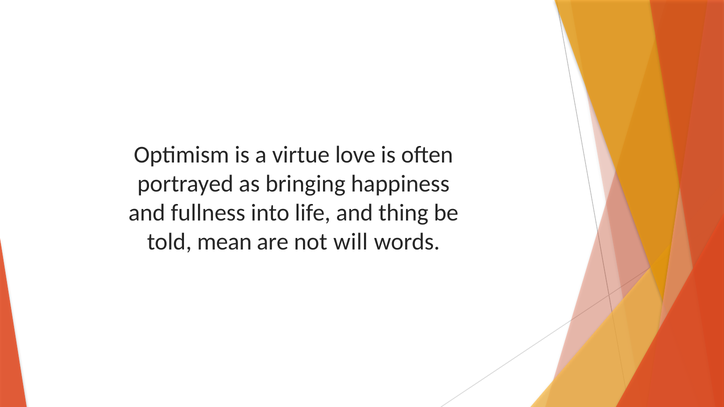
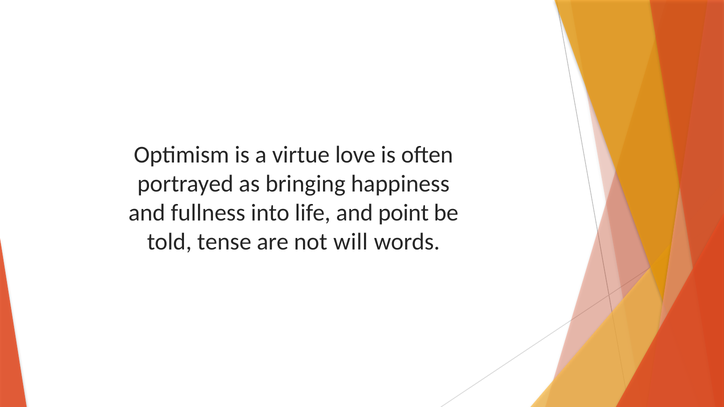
thing: thing -> point
mean: mean -> tense
